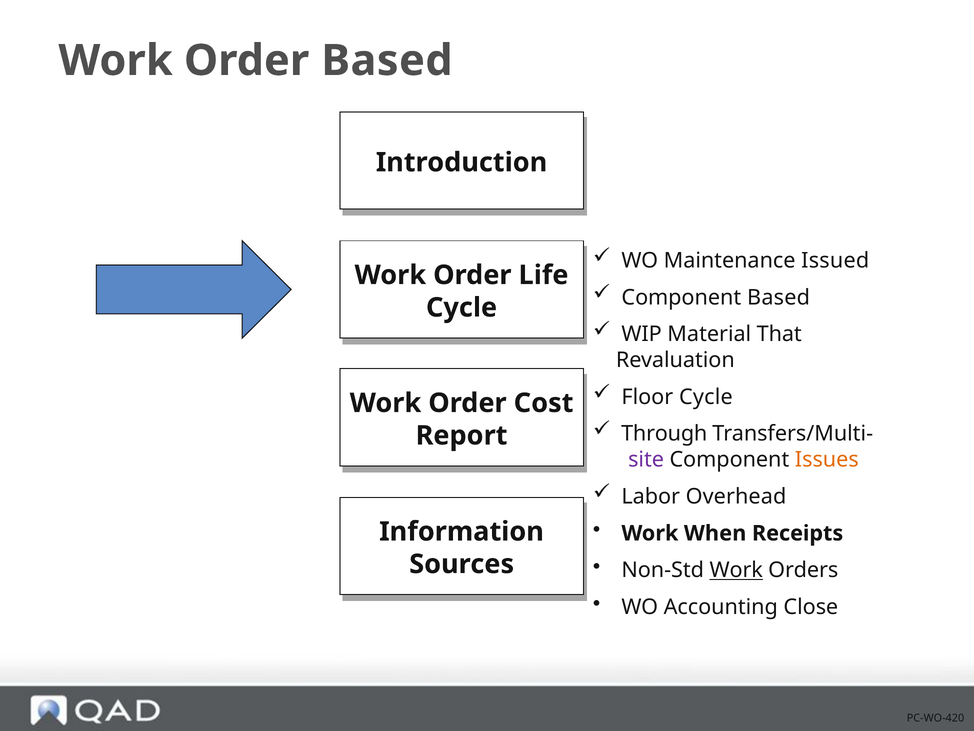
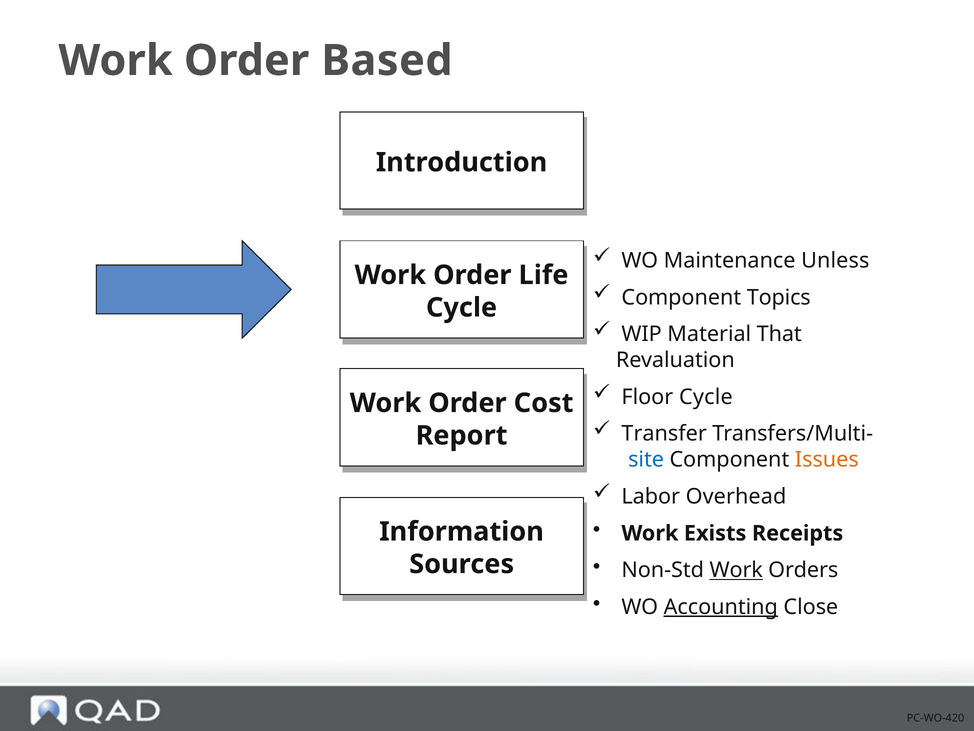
Issued: Issued -> Unless
Component Based: Based -> Topics
Through: Through -> Transfer
site colour: purple -> blue
When: When -> Exists
Accounting underline: none -> present
